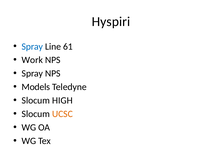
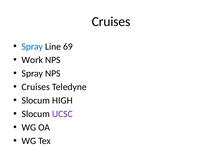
Hyspiri at (111, 21): Hyspiri -> Cruises
61: 61 -> 69
Models at (36, 87): Models -> Cruises
UCSC colour: orange -> purple
